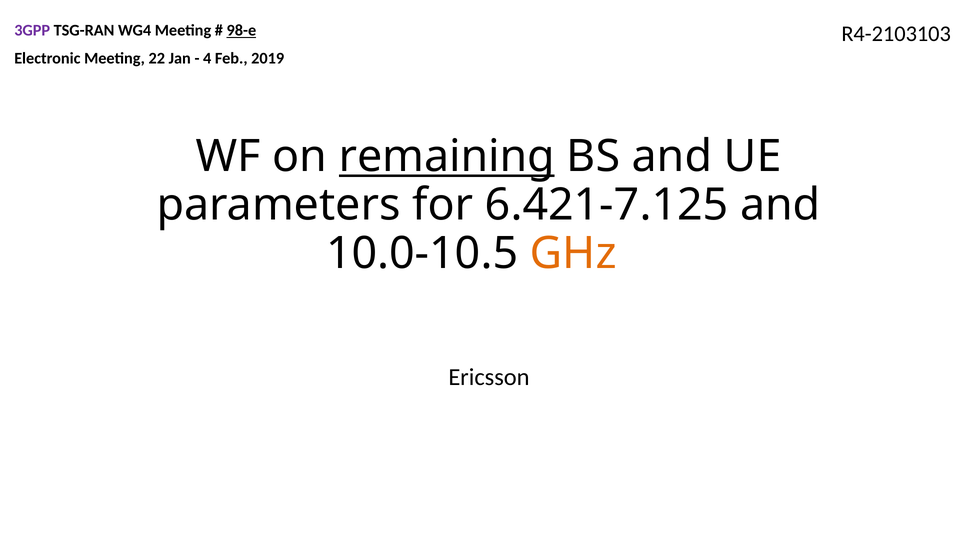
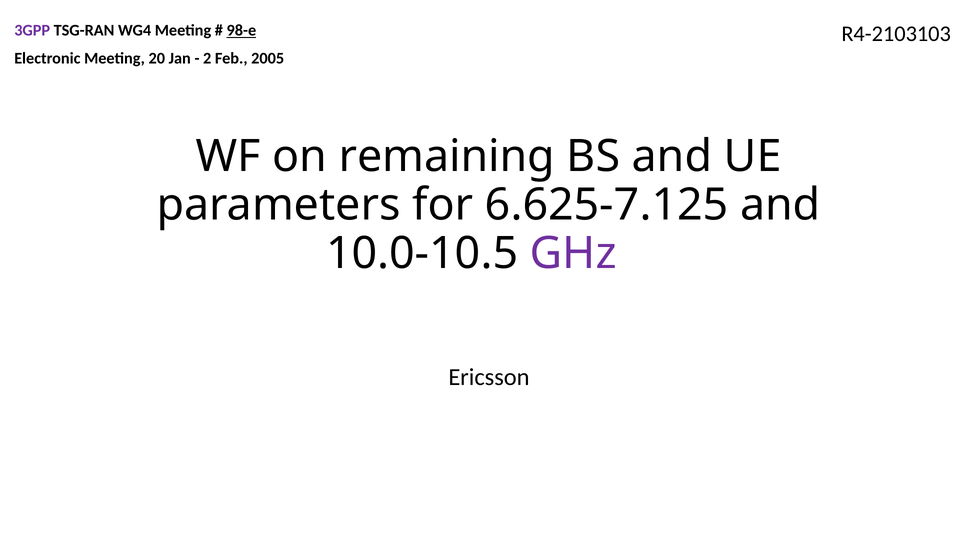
22: 22 -> 20
4: 4 -> 2
2019: 2019 -> 2005
remaining underline: present -> none
6.421-7.125: 6.421-7.125 -> 6.625-7.125
GHz colour: orange -> purple
